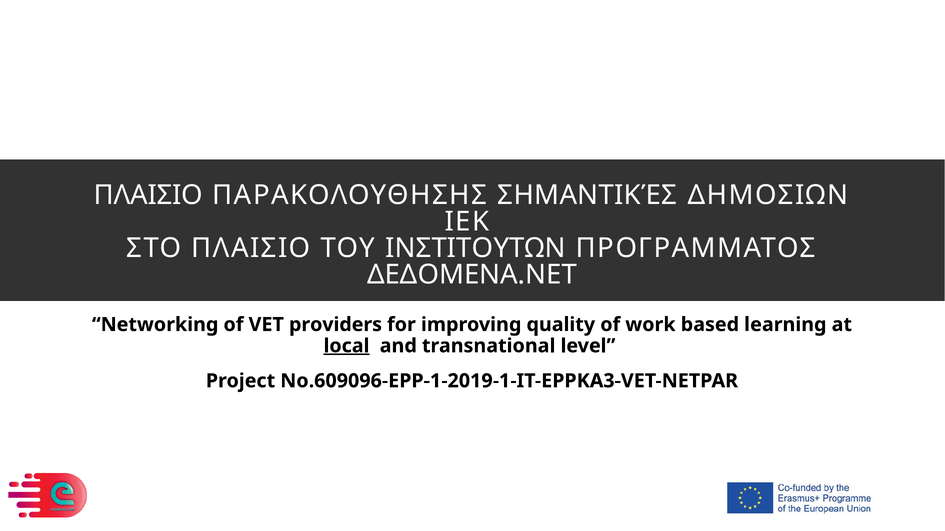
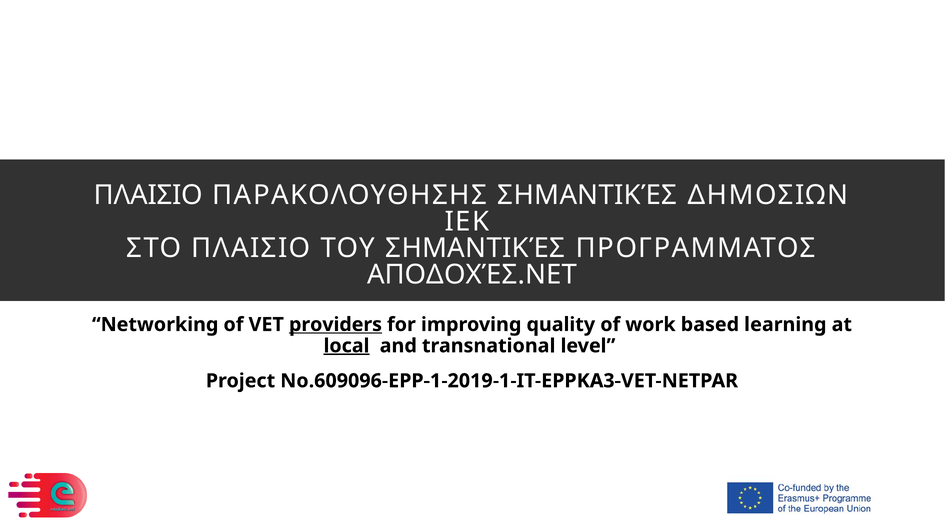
ΤΟΥ ΙΝΣΤΙΤΟΥΤΩΝ: ΙΝΣΤΙΤΟΥΤΩΝ -> ΣΗΜΑΝΤΙΚΈΣ
ΔΕΔΟΜΕΝΑ.NET: ΔΕΔΟΜΕΝΑ.NET -> ΑΠΟΔΟΧΈΣ.NET
providers underline: none -> present
